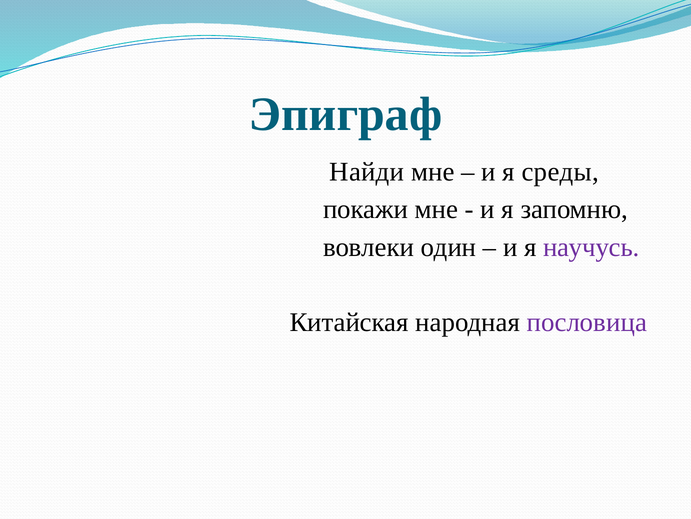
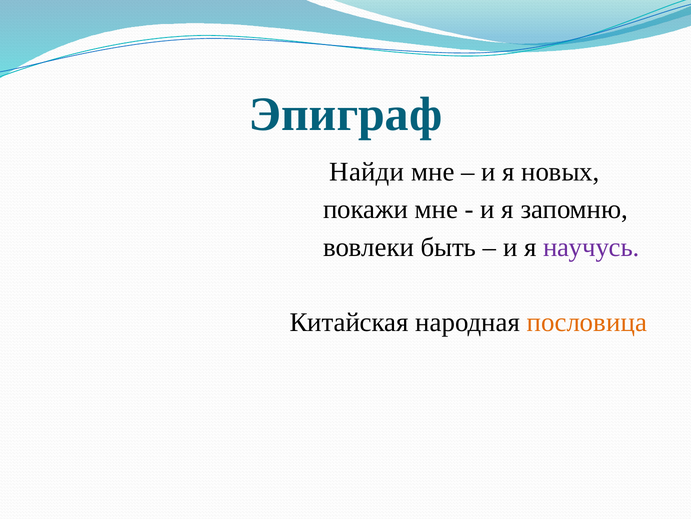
среды: среды -> новых
один: один -> быть
пословица colour: purple -> orange
